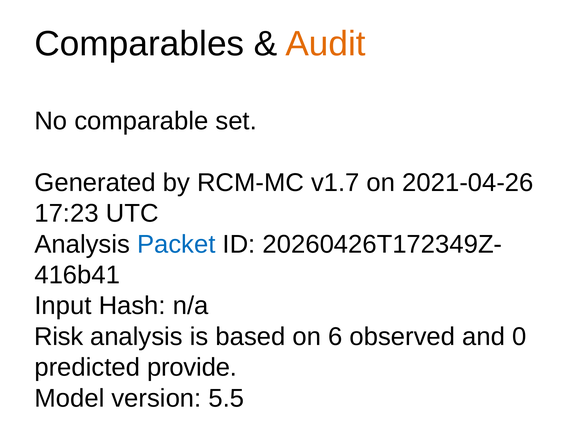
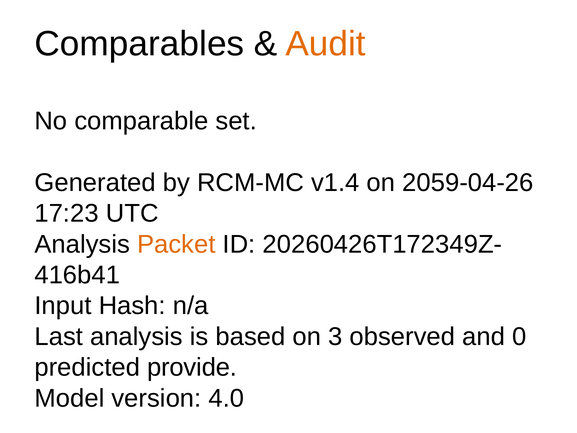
v1.7: v1.7 -> v1.4
2021-04-26: 2021-04-26 -> 2059-04-26
Packet colour: blue -> orange
Risk: Risk -> Last
6: 6 -> 3
5.5: 5.5 -> 4.0
